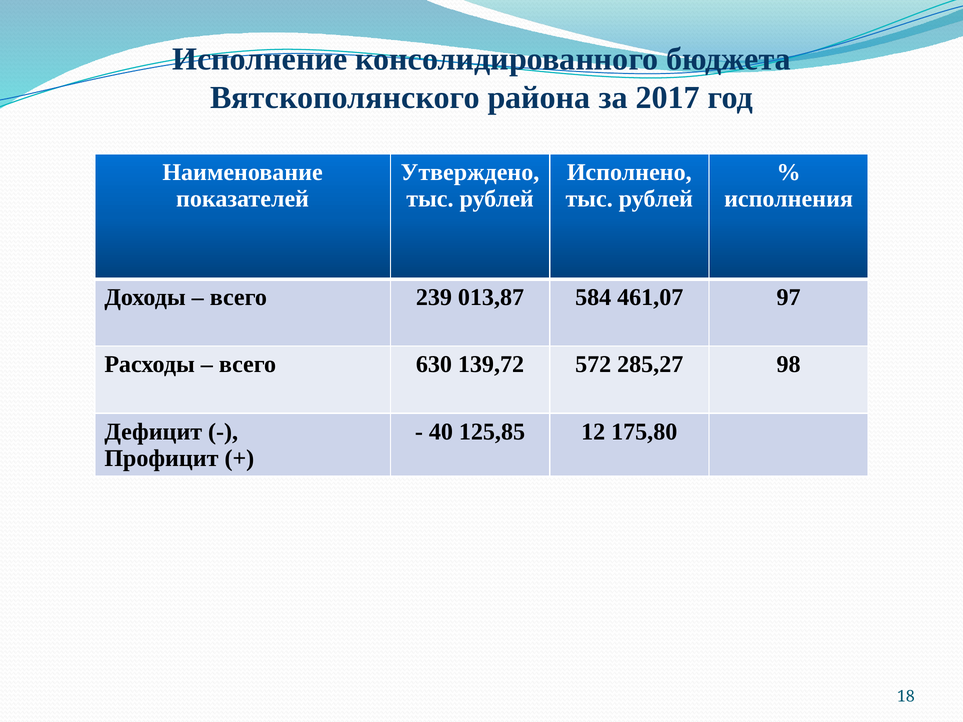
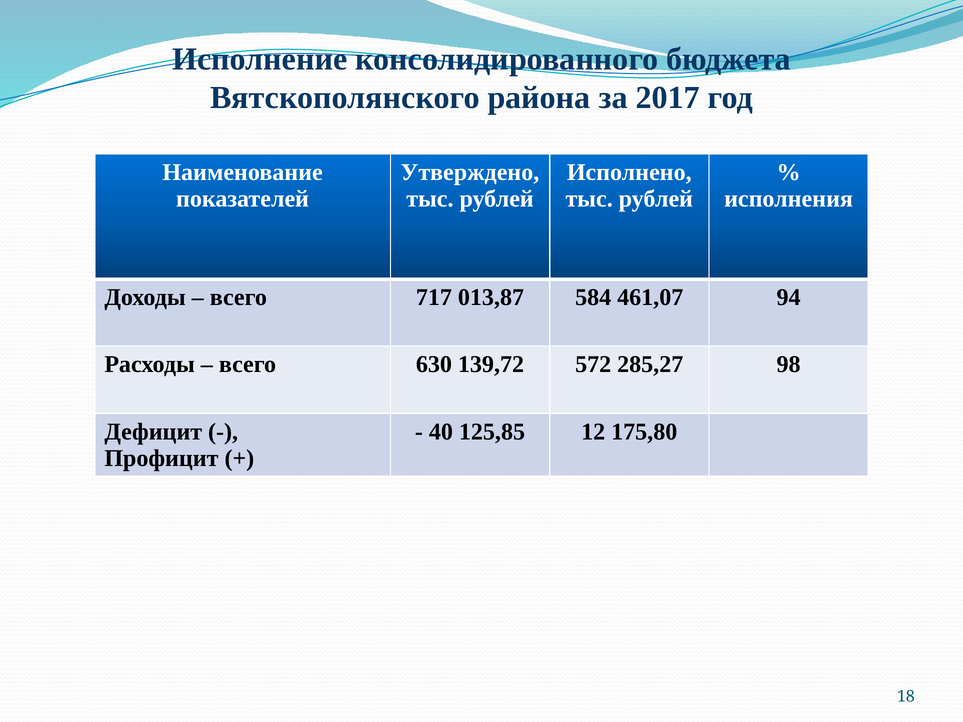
239: 239 -> 717
97: 97 -> 94
